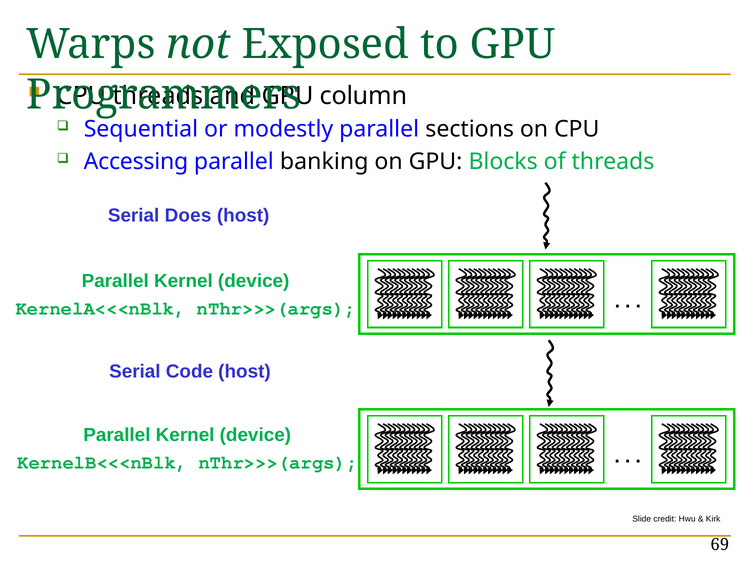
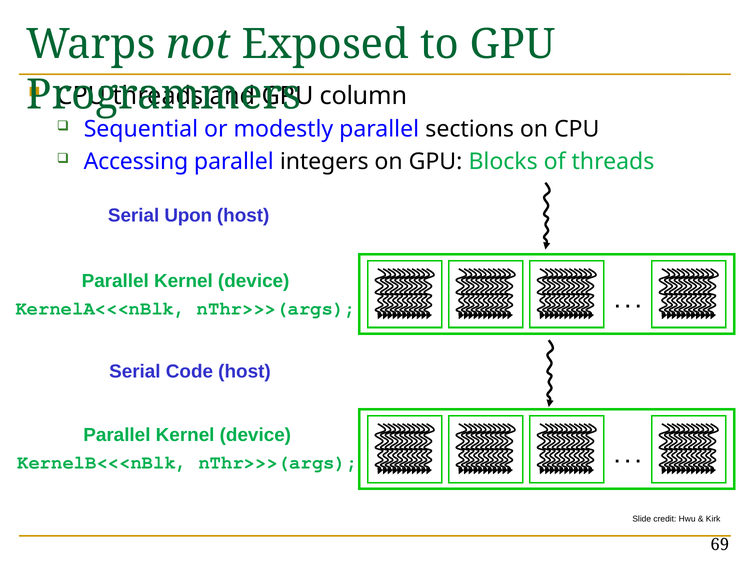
banking: banking -> integers
Does: Does -> Upon
